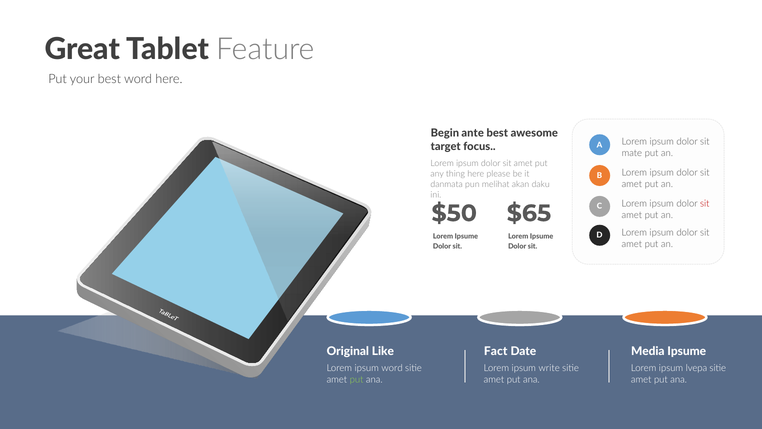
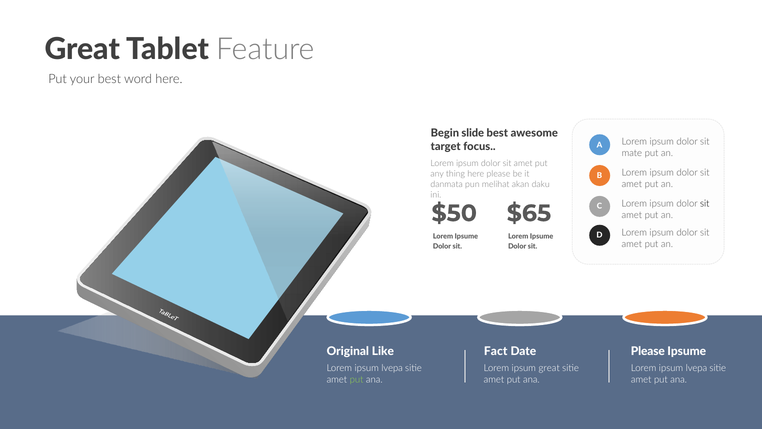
ante: ante -> slide
sit at (705, 203) colour: red -> black
Media at (648, 351): Media -> Please
word at (392, 368): word -> lvepa
ipsum write: write -> great
